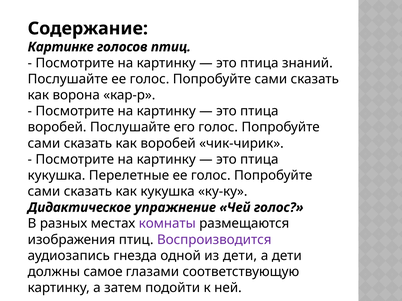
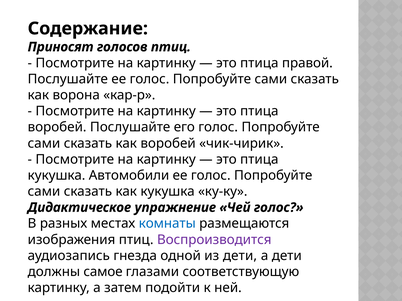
Картинке: Картинке -> Приносят
знаний: знаний -> правой
Перелетные: Перелетные -> Автомобили
комнаты colour: purple -> blue
